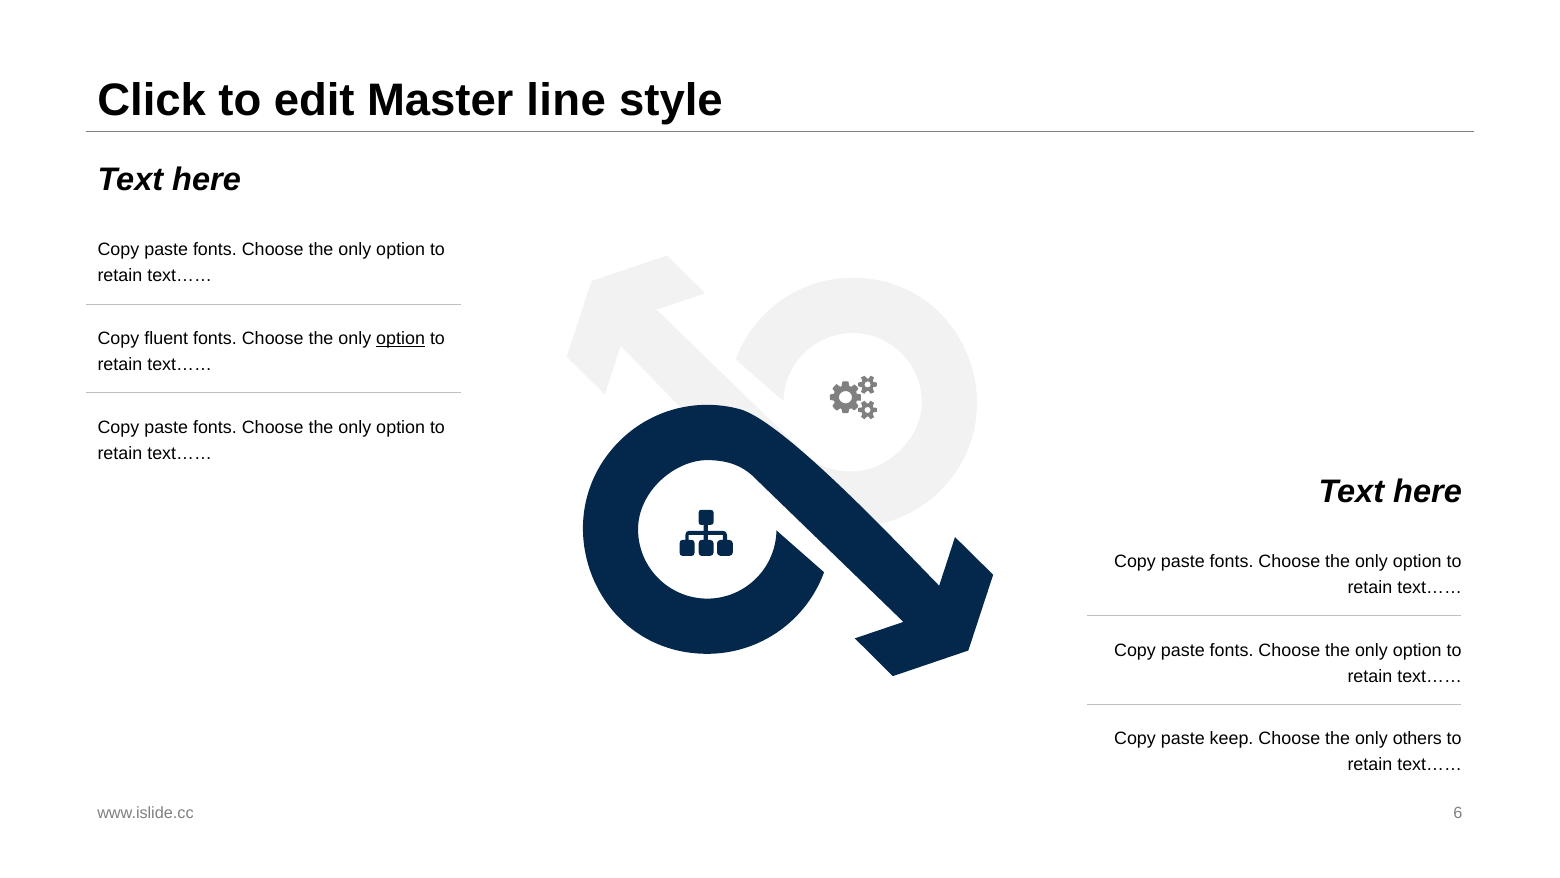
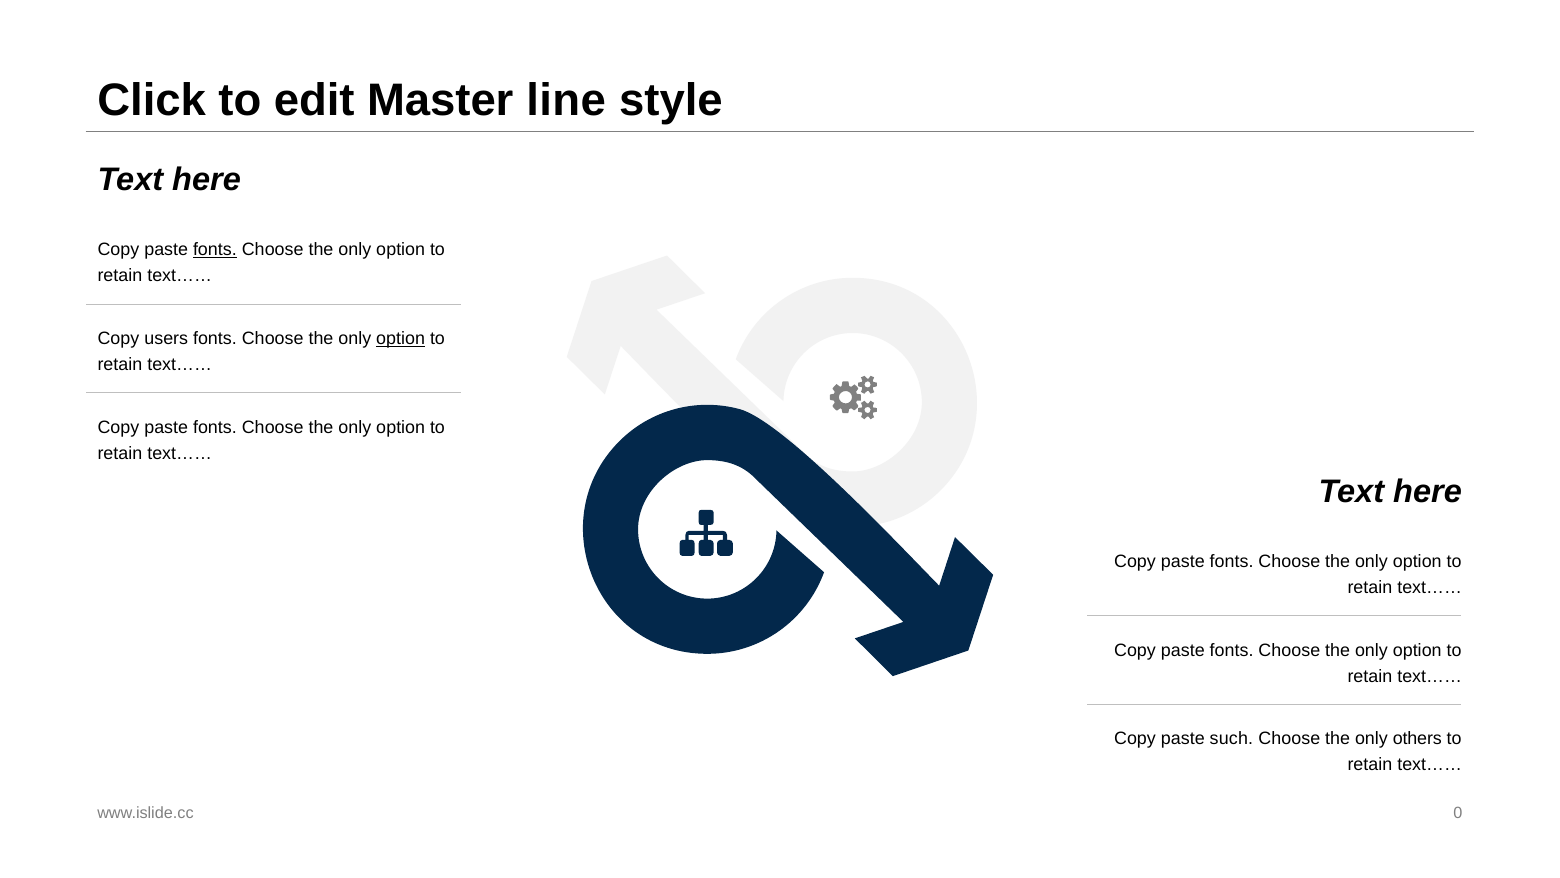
fonts at (215, 250) underline: none -> present
fluent: fluent -> users
keep: keep -> such
6: 6 -> 0
